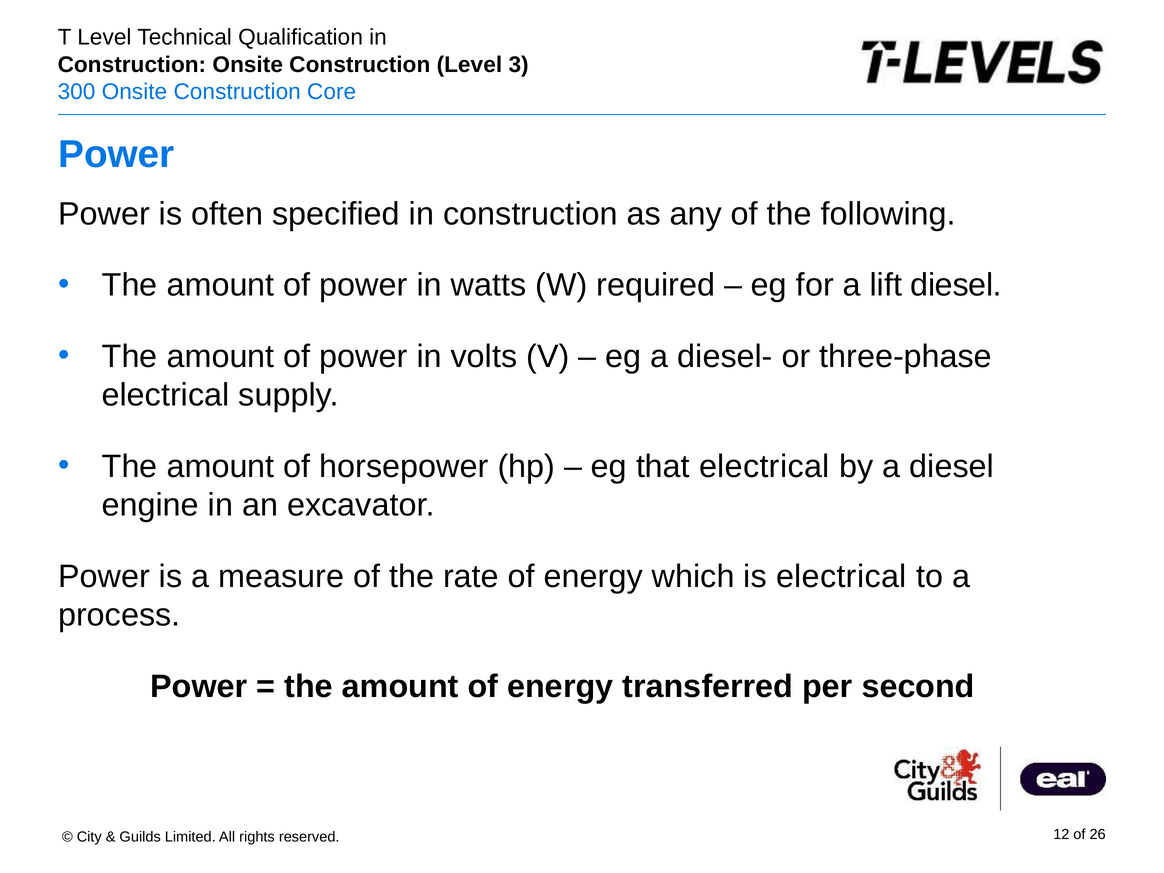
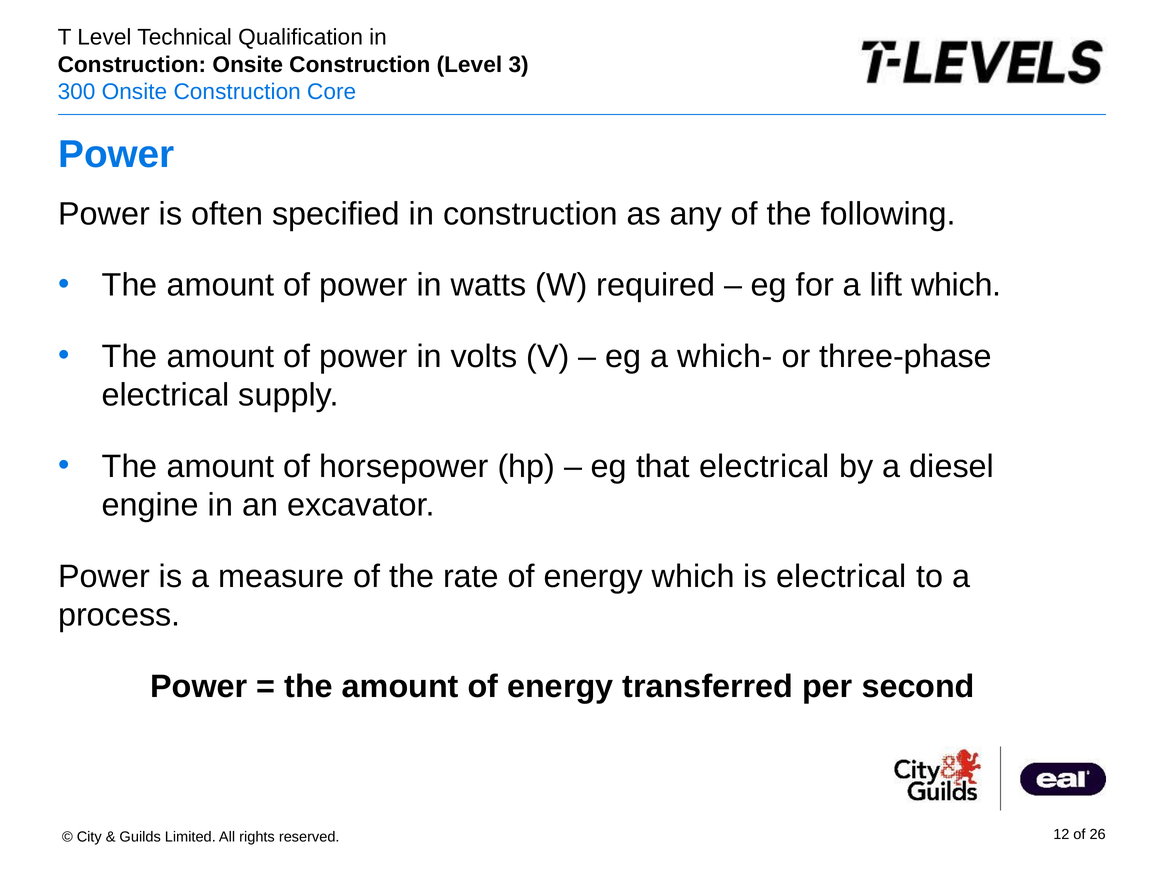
lift diesel: diesel -> which
diesel-: diesel- -> which-
